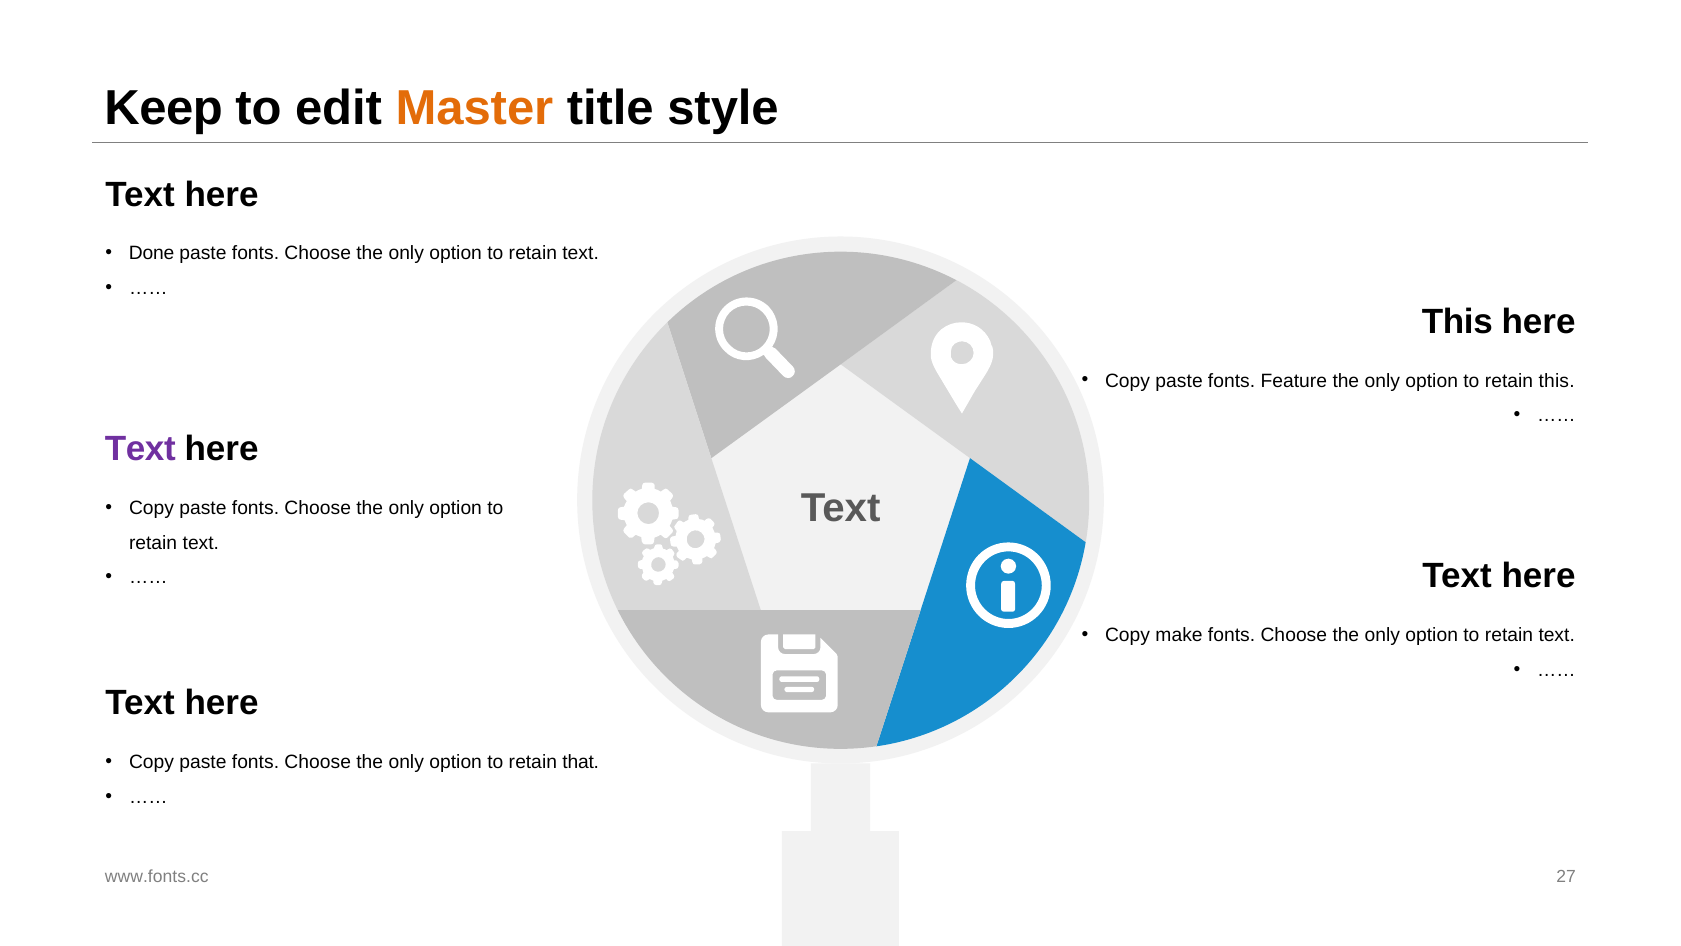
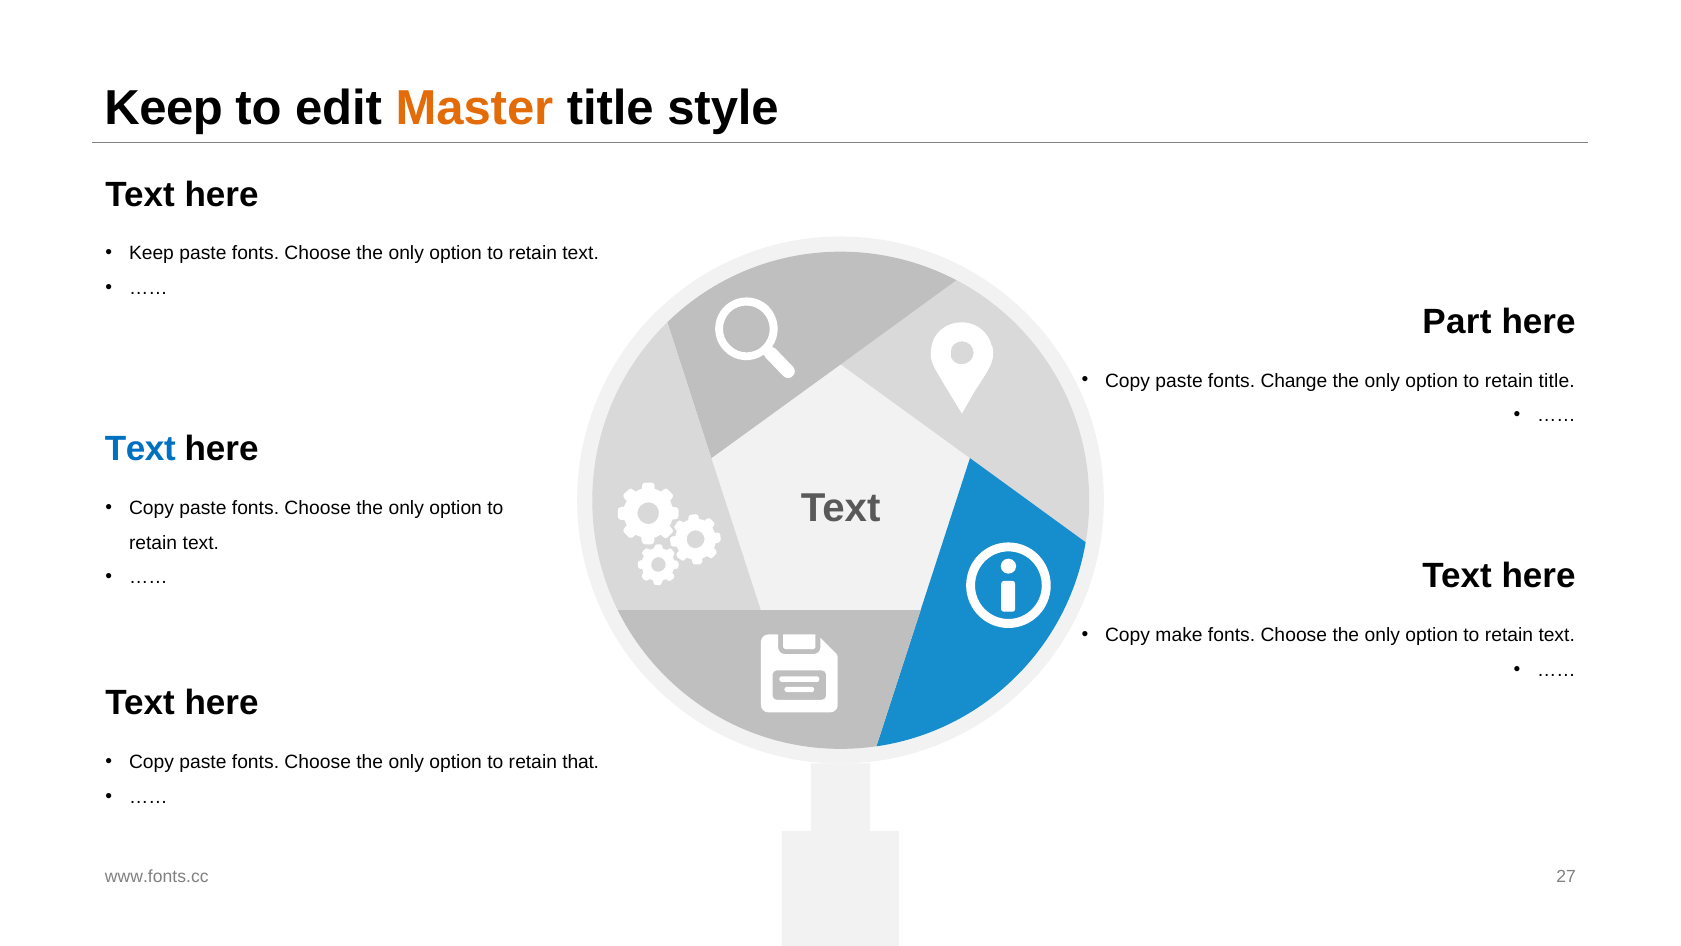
Done at (152, 253): Done -> Keep
This at (1457, 322): This -> Part
Feature: Feature -> Change
retain this: this -> title
Text at (140, 449) colour: purple -> blue
